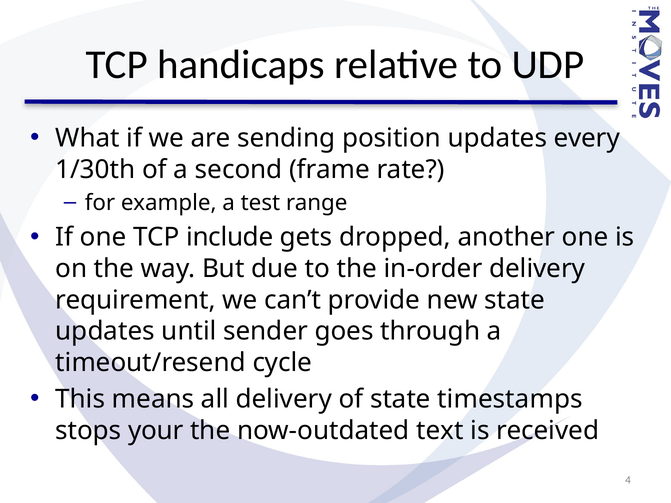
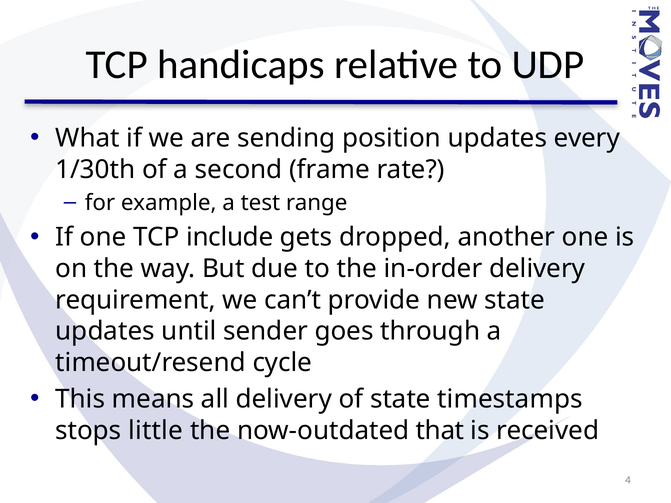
your: your -> little
text: text -> that
